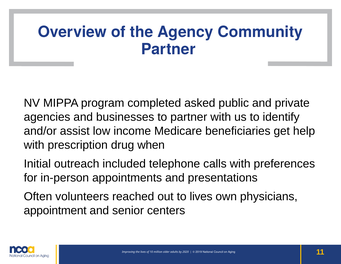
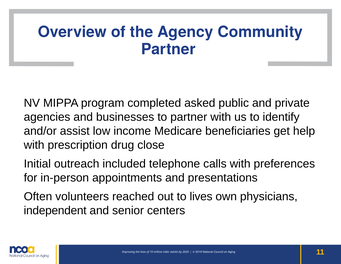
when: when -> close
appointment: appointment -> independent
